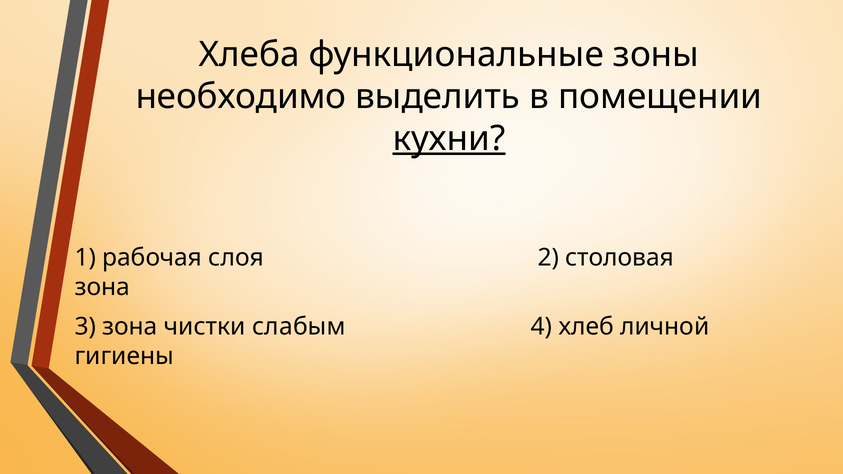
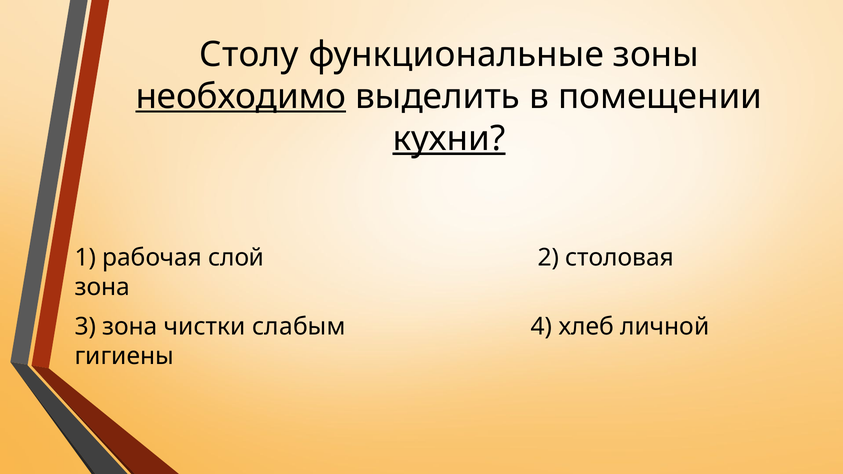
Хлеба: Хлеба -> Столу
необходимо underline: none -> present
слоя: слоя -> слой
